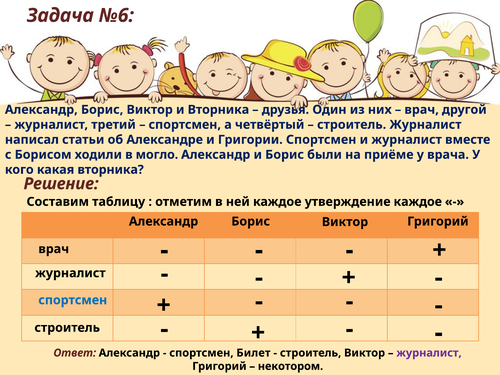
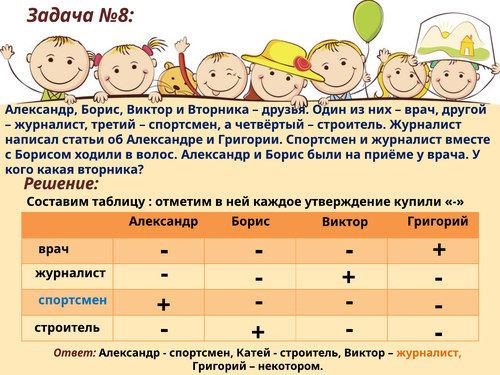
№6: №6 -> №8
могло: могло -> волос
утверждение каждое: каждое -> купили
Билет: Билет -> Катей
журналист at (429, 353) colour: purple -> orange
